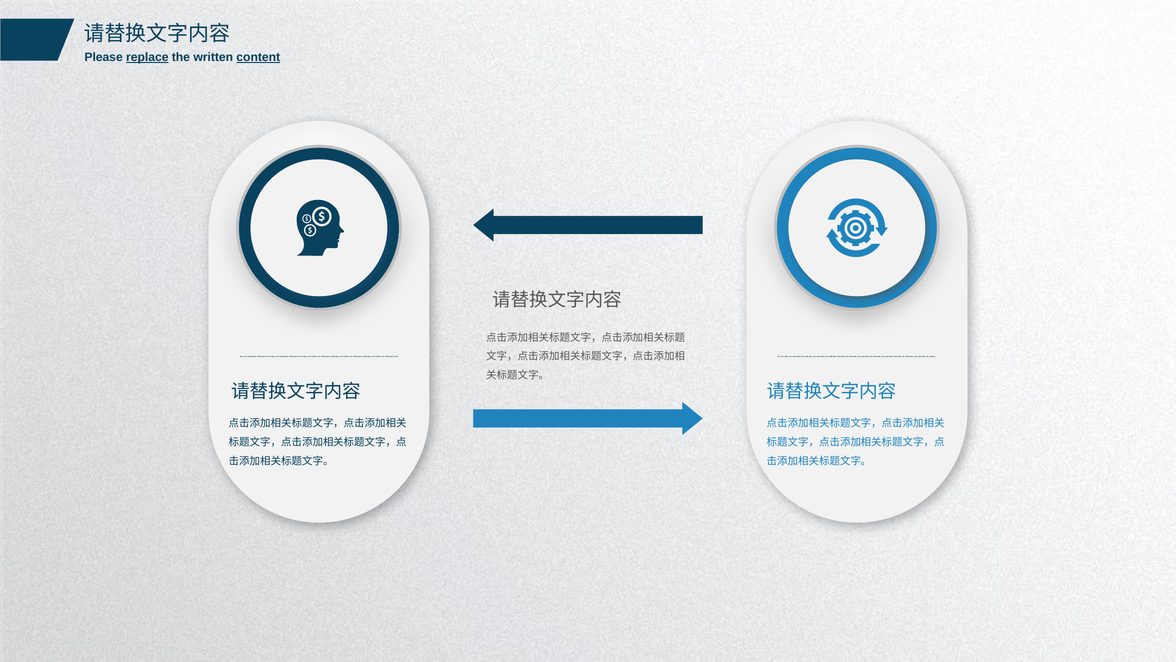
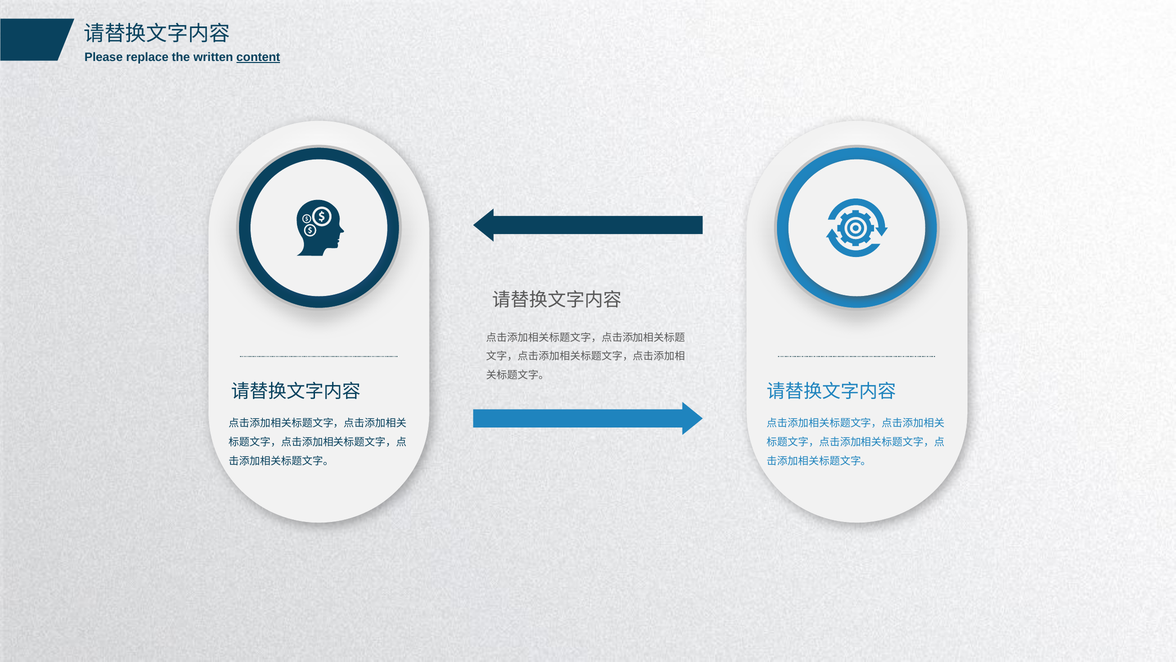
replace underline: present -> none
